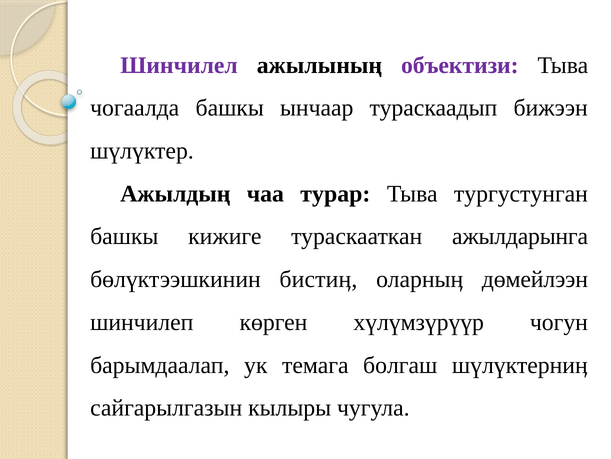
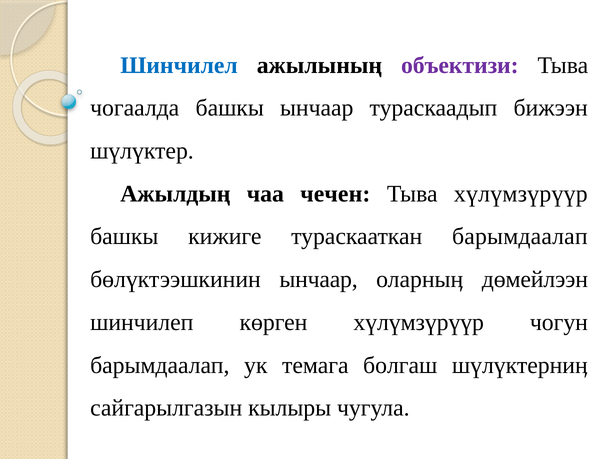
Шинчилел colour: purple -> blue
турар: турар -> чечен
Тыва тургустунган: тургустунган -> хүлүмзүрүүр
тураскааткан ажылдарынга: ажылдарынга -> барымдаалап
бөлүктээшкинин бистиӊ: бистиӊ -> ынчаар
